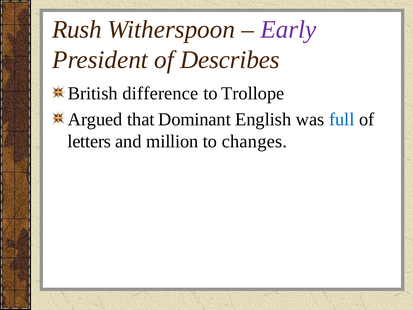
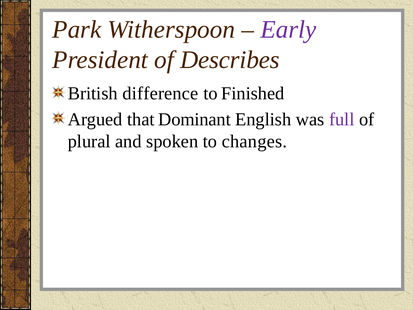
Rush: Rush -> Park
Trollope: Trollope -> Finished
full colour: blue -> purple
letters: letters -> plural
million: million -> spoken
